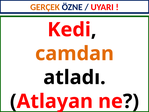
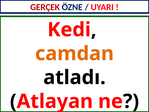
GERÇEK colour: orange -> red
